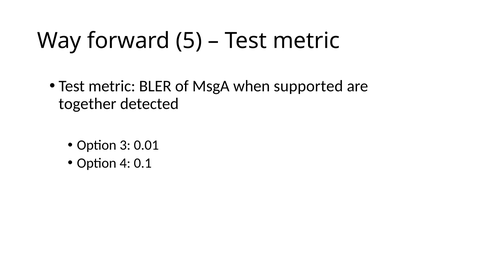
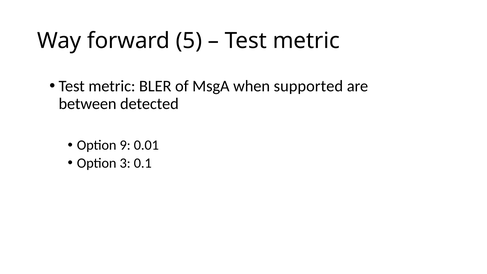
together: together -> between
3: 3 -> 9
4: 4 -> 3
